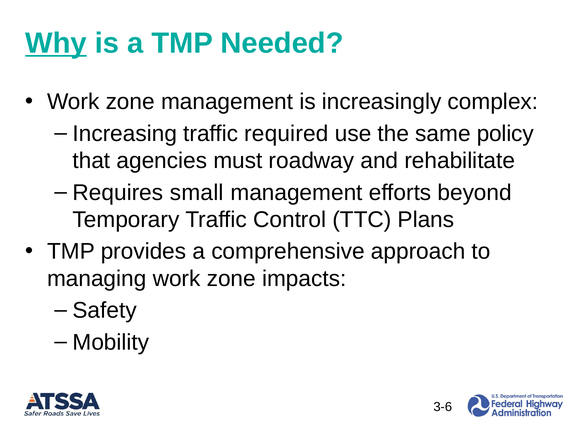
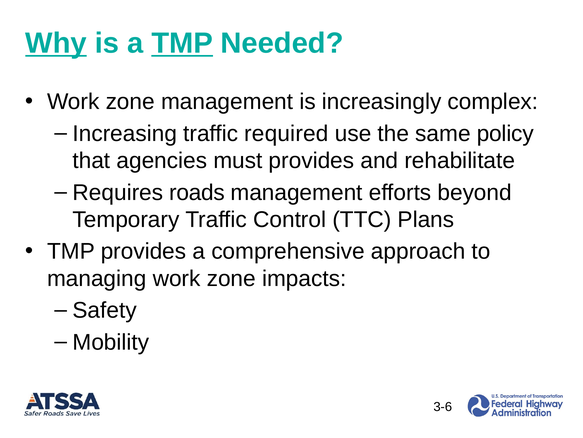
TMP at (182, 43) underline: none -> present
must roadway: roadway -> provides
small: small -> roads
